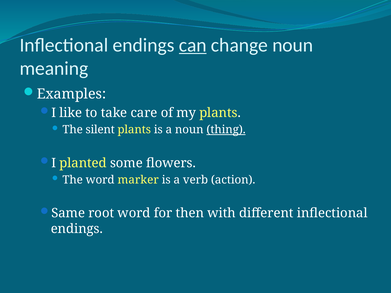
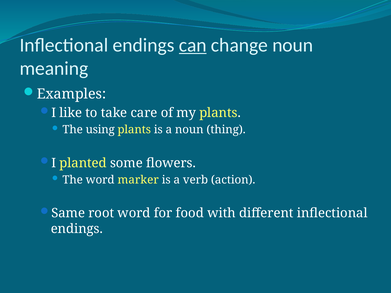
silent: silent -> using
thing underline: present -> none
then: then -> food
